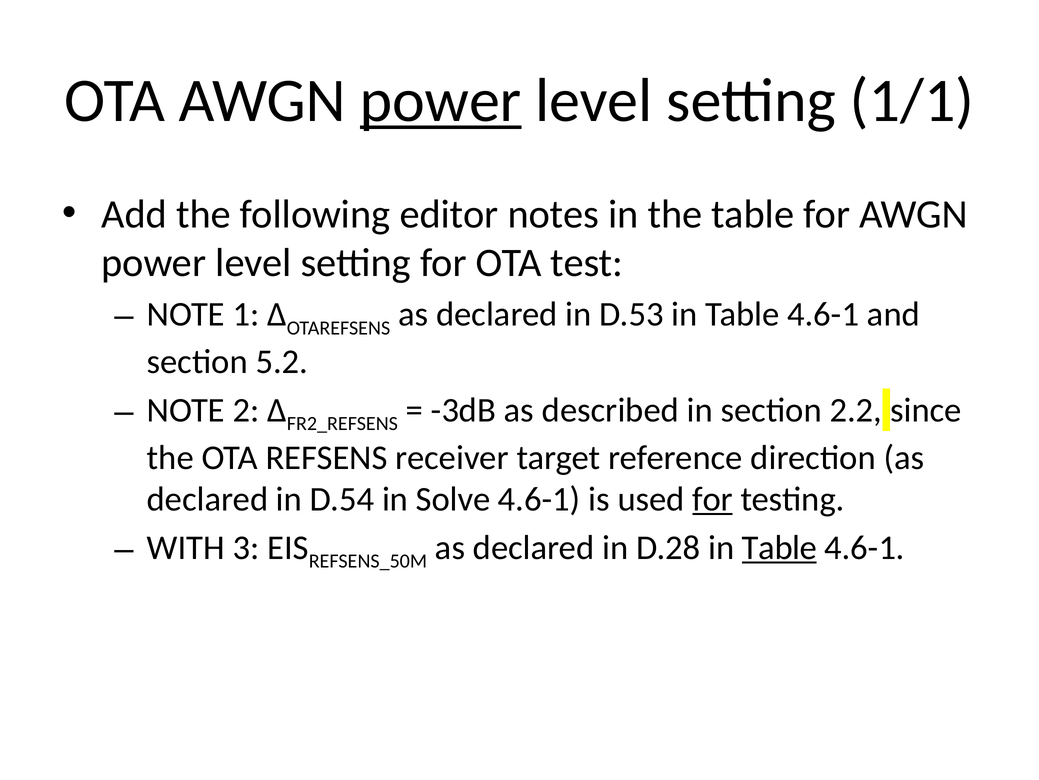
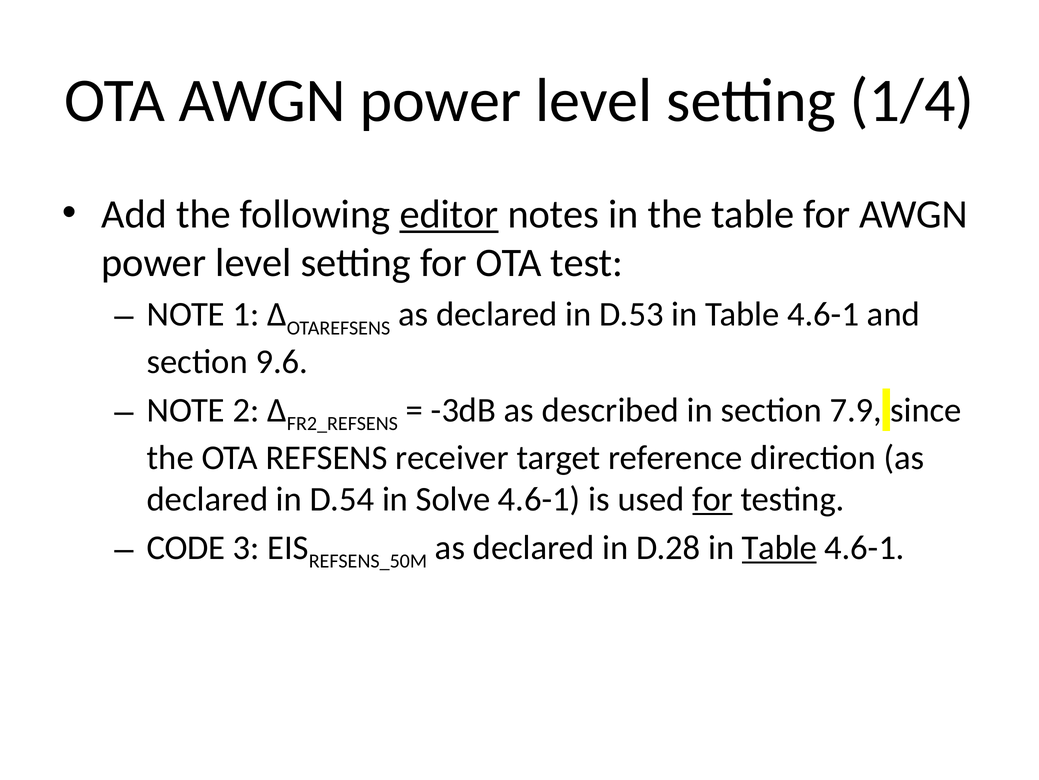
power at (441, 100) underline: present -> none
1/1: 1/1 -> 1/4
editor underline: none -> present
5.2: 5.2 -> 9.6
2.2: 2.2 -> 7.9
WITH: WITH -> CODE
